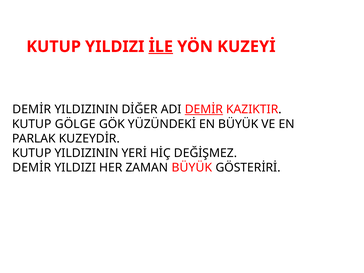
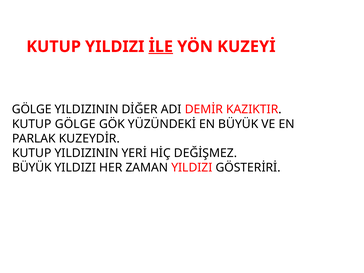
DEMİR at (32, 109): DEMİR -> GÖLGE
DEMİR at (204, 109) underline: present -> none
DEMİR at (32, 168): DEMİR -> BÜYÜK
ZAMAN BÜYÜK: BÜYÜK -> YILDIZI
